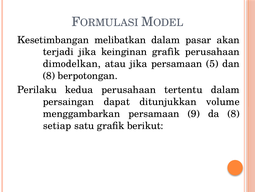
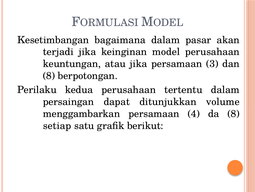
melibatkan: melibatkan -> bagaimana
keinginan grafik: grafik -> model
dimodelkan: dimodelkan -> keuntungan
5: 5 -> 3
9: 9 -> 4
